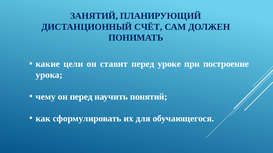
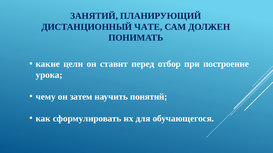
СЧЁТ: СЧЁТ -> ЧАТЕ
уроке: уроке -> отбор
он перед: перед -> затем
